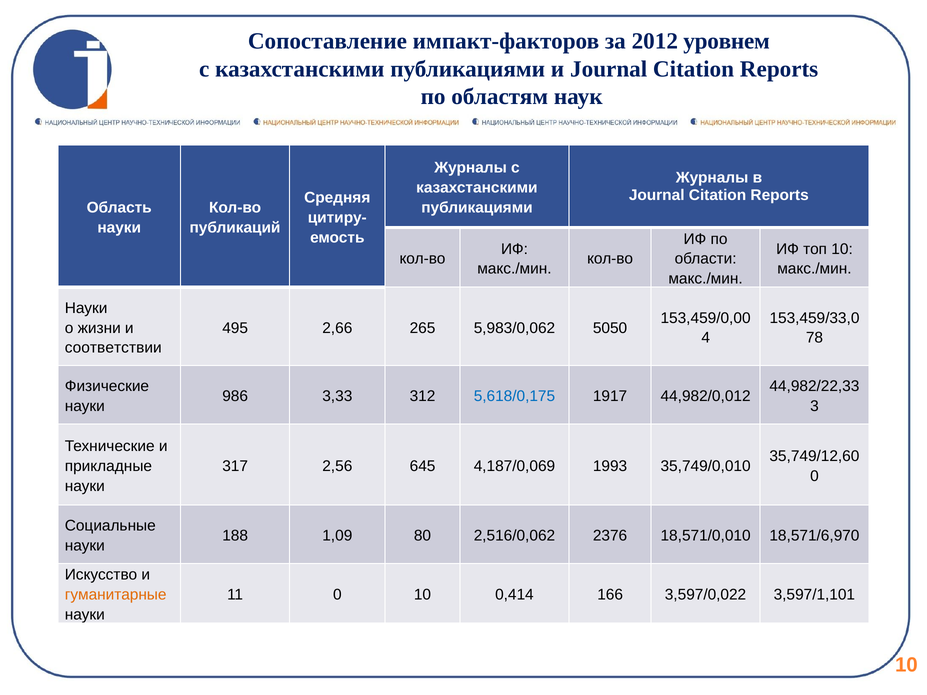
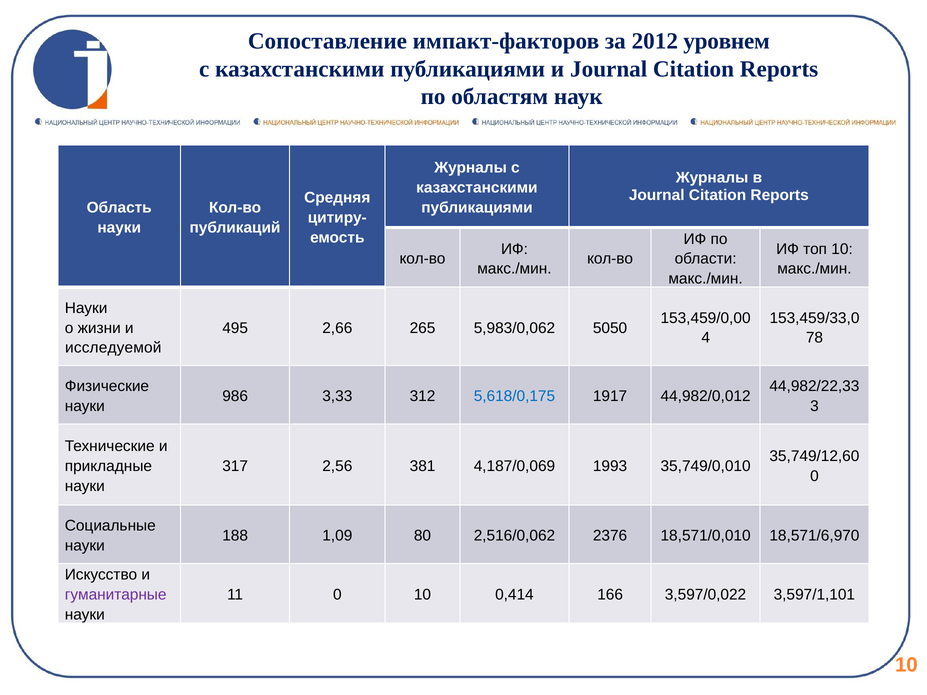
соответствии: соответствии -> исследуемой
645: 645 -> 381
гуманитарные colour: orange -> purple
